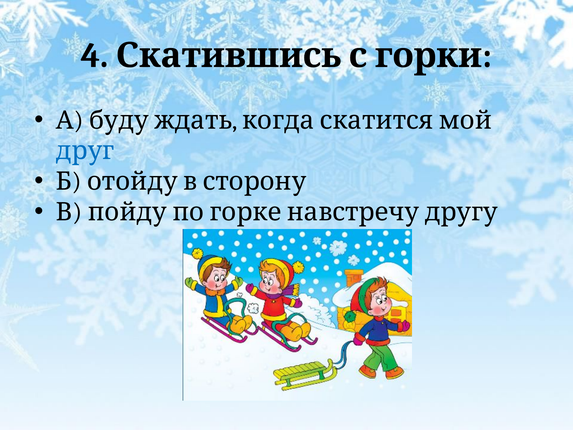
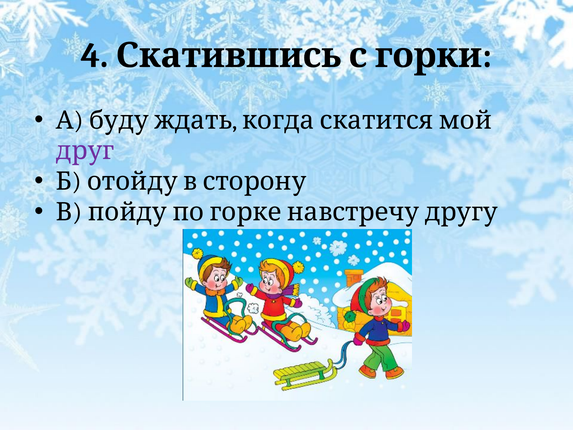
друг colour: blue -> purple
